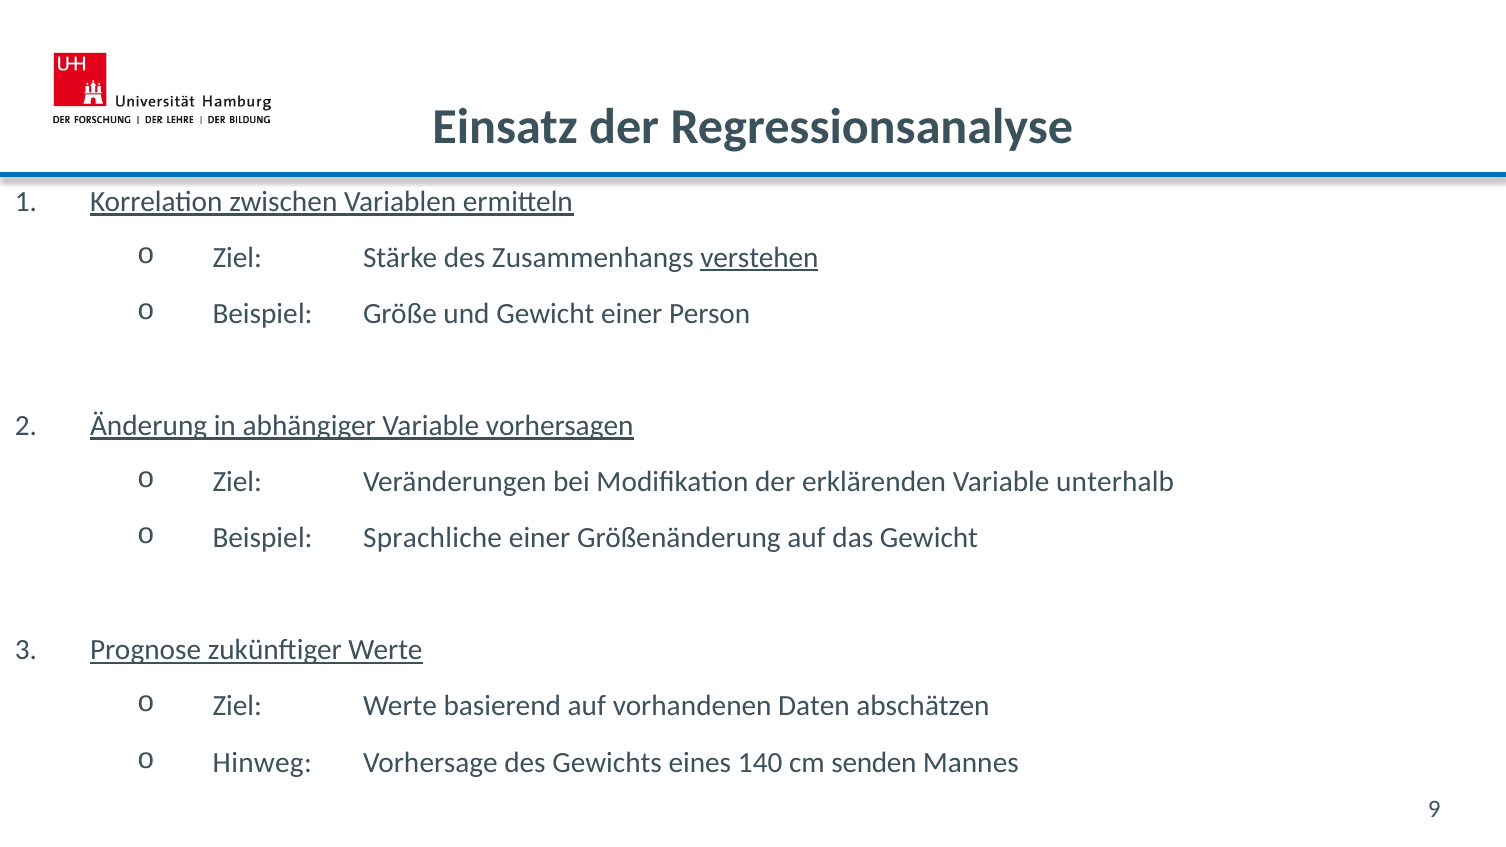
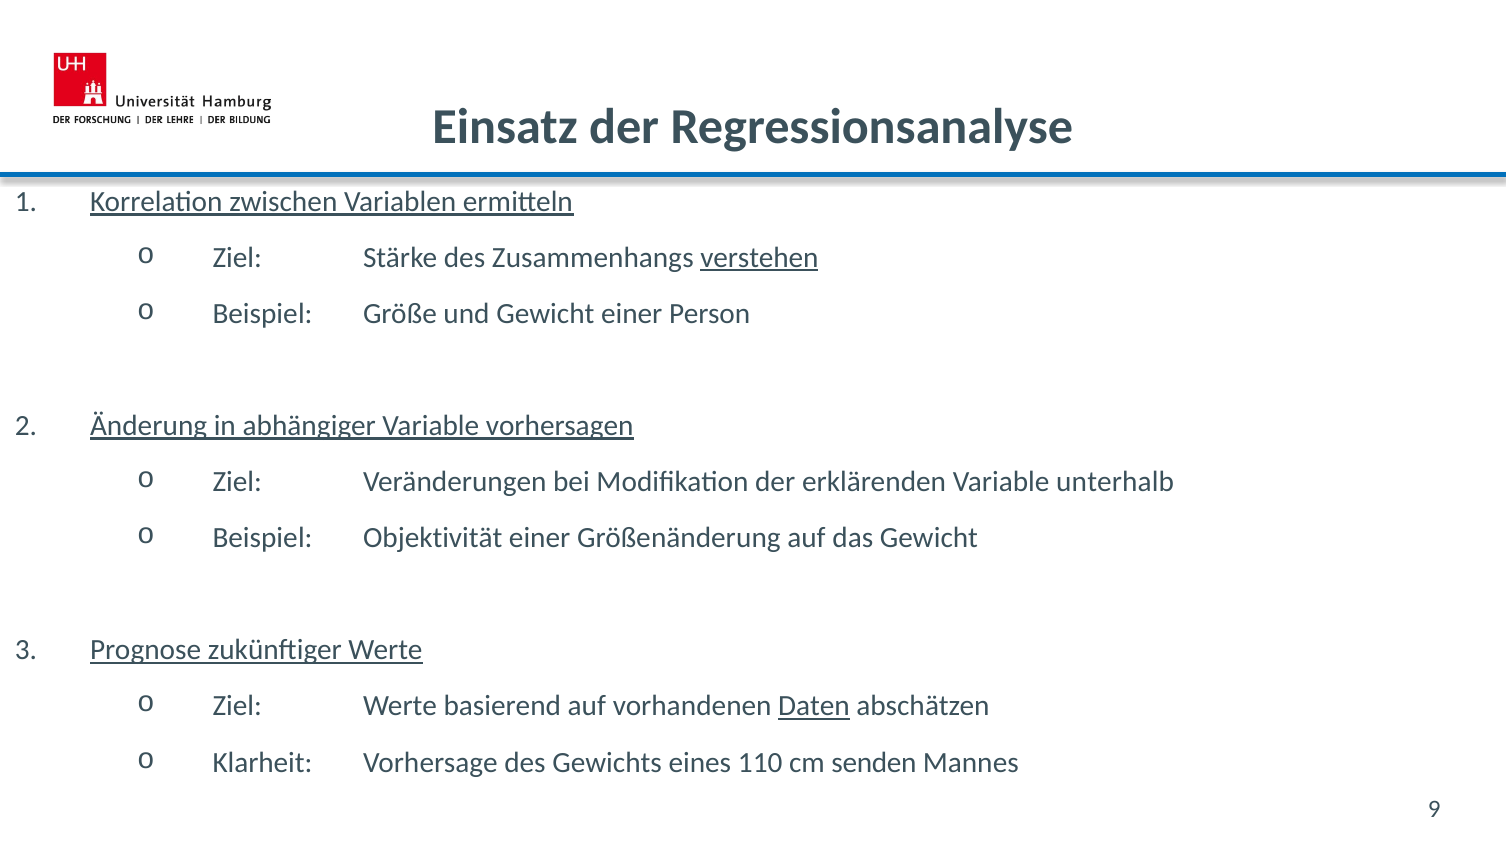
Sprachliche: Sprachliche -> Objektivität
Daten underline: none -> present
Hinweg: Hinweg -> Klarheit
140: 140 -> 110
